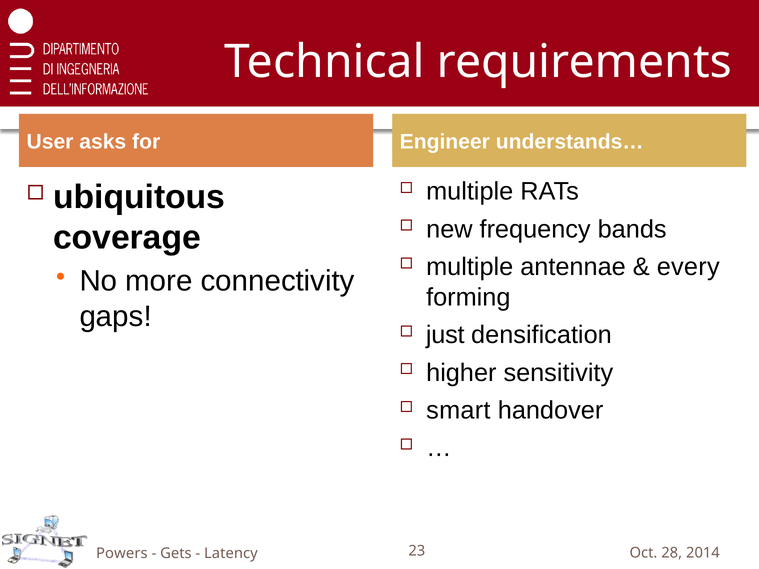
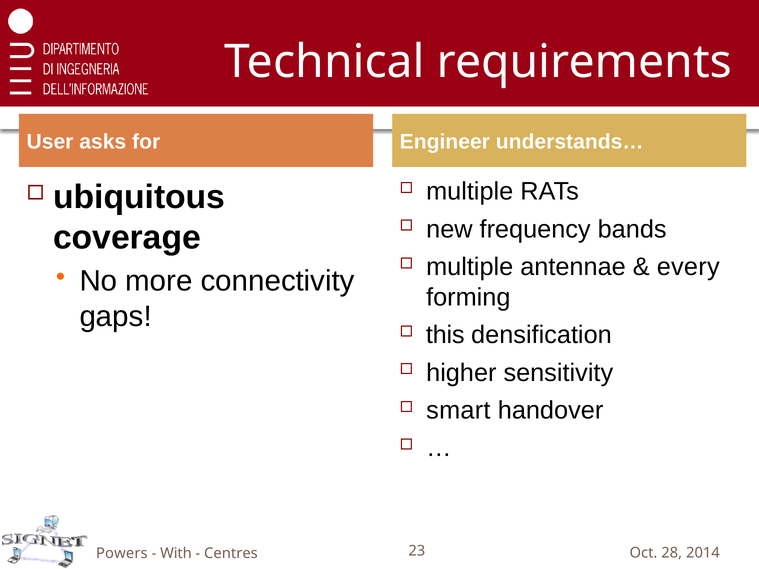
just: just -> this
Gets: Gets -> With
Latency: Latency -> Centres
